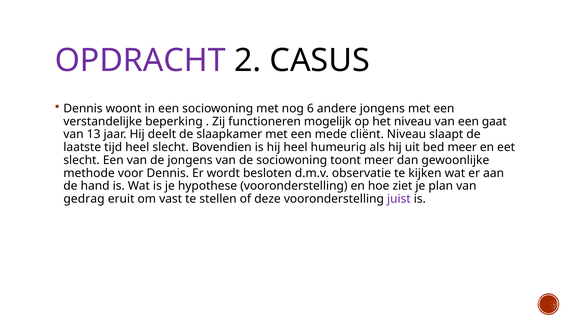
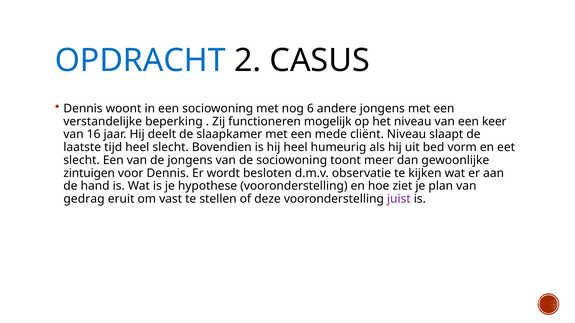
OPDRACHT colour: purple -> blue
gaat: gaat -> keer
13: 13 -> 16
bed meer: meer -> vorm
methode: methode -> zintuigen
